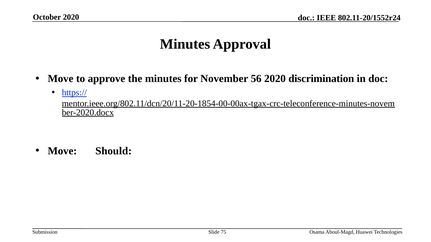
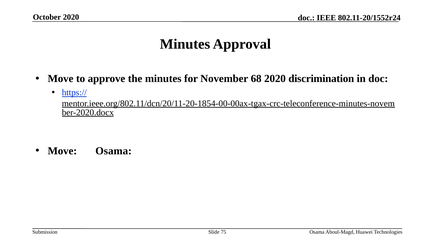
56: 56 -> 68
Move Should: Should -> Osama
